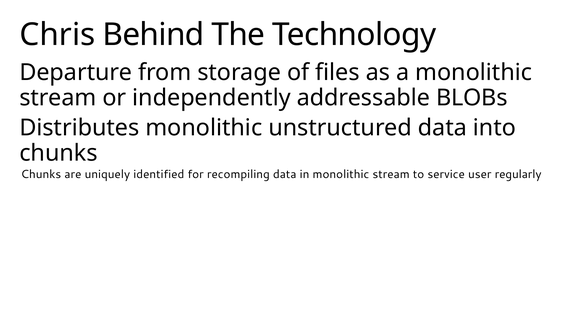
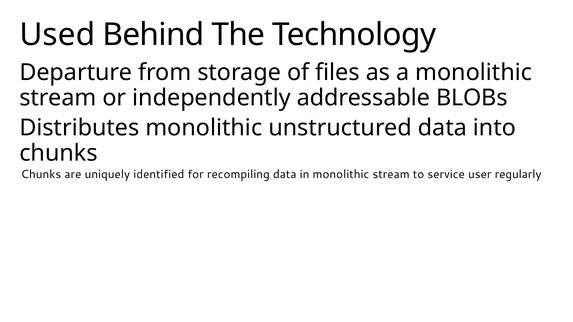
Chris: Chris -> Used
